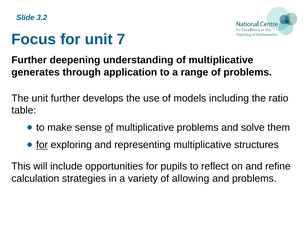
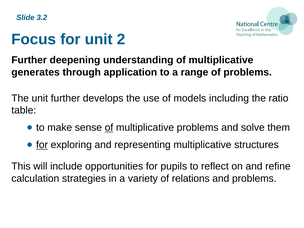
7: 7 -> 2
allowing: allowing -> relations
